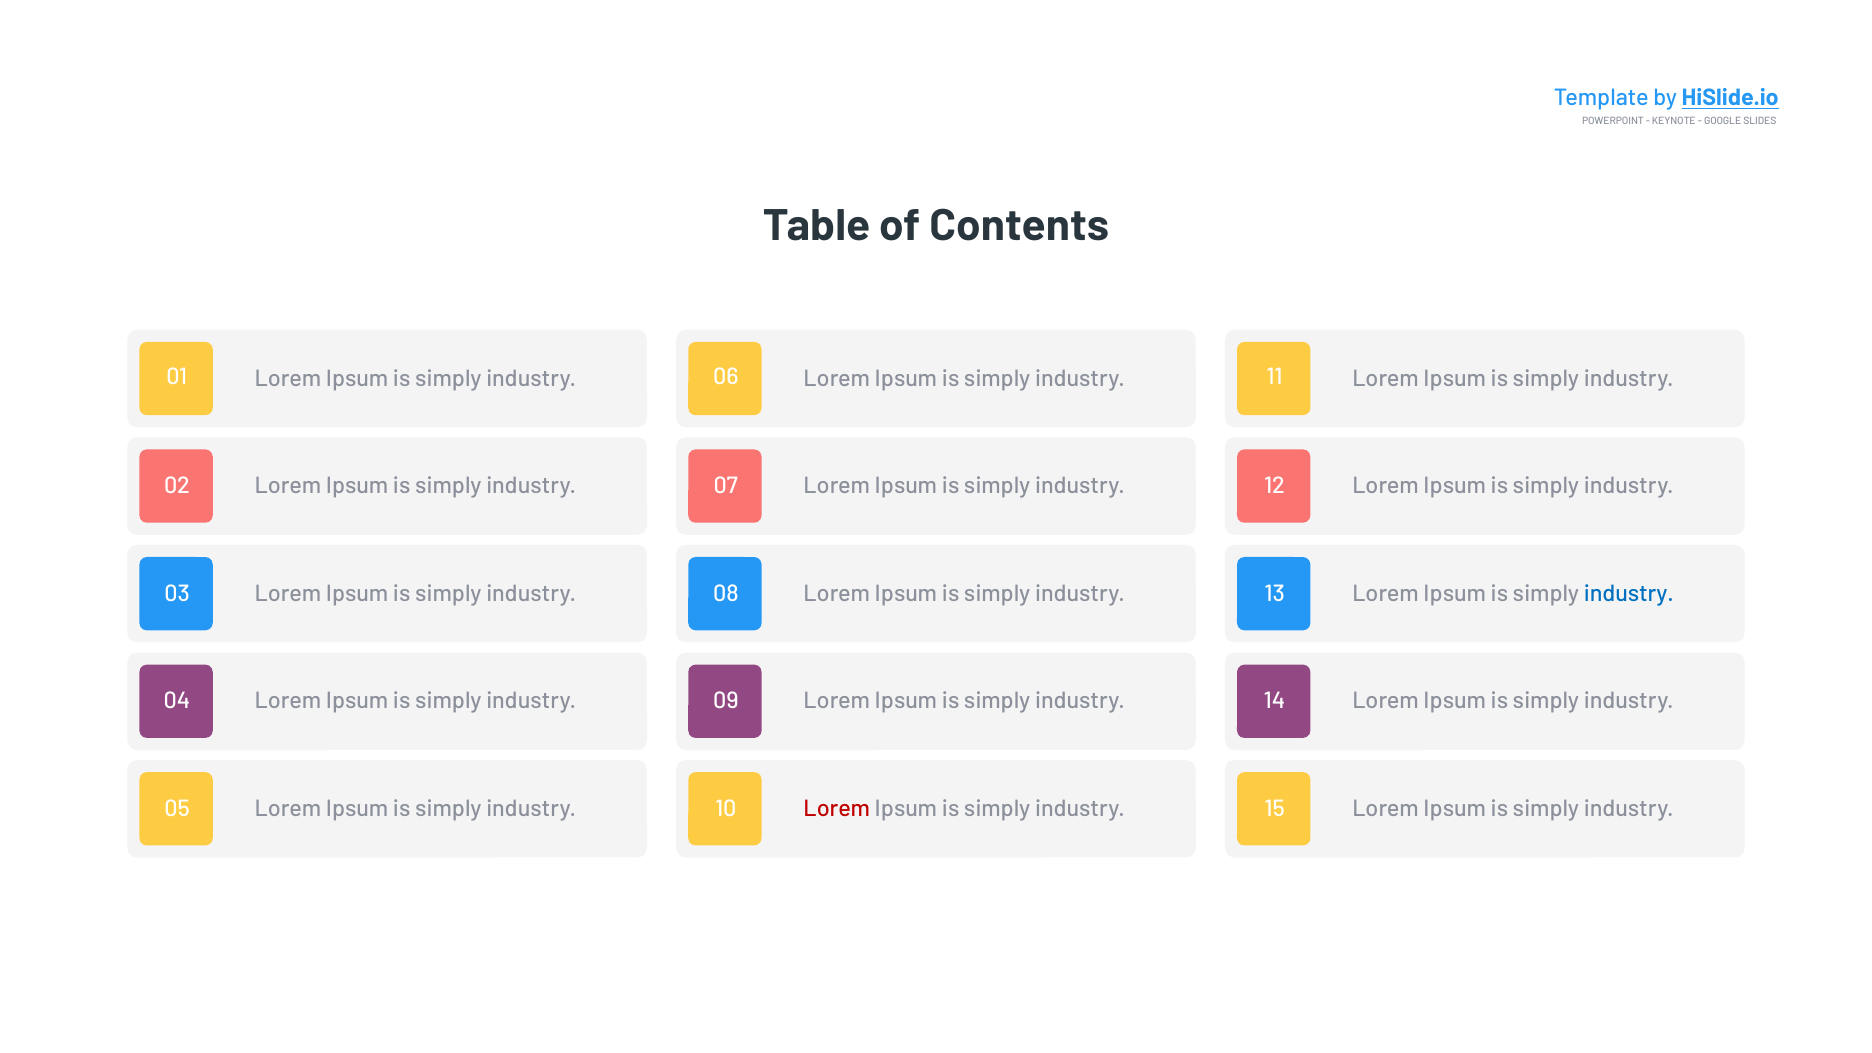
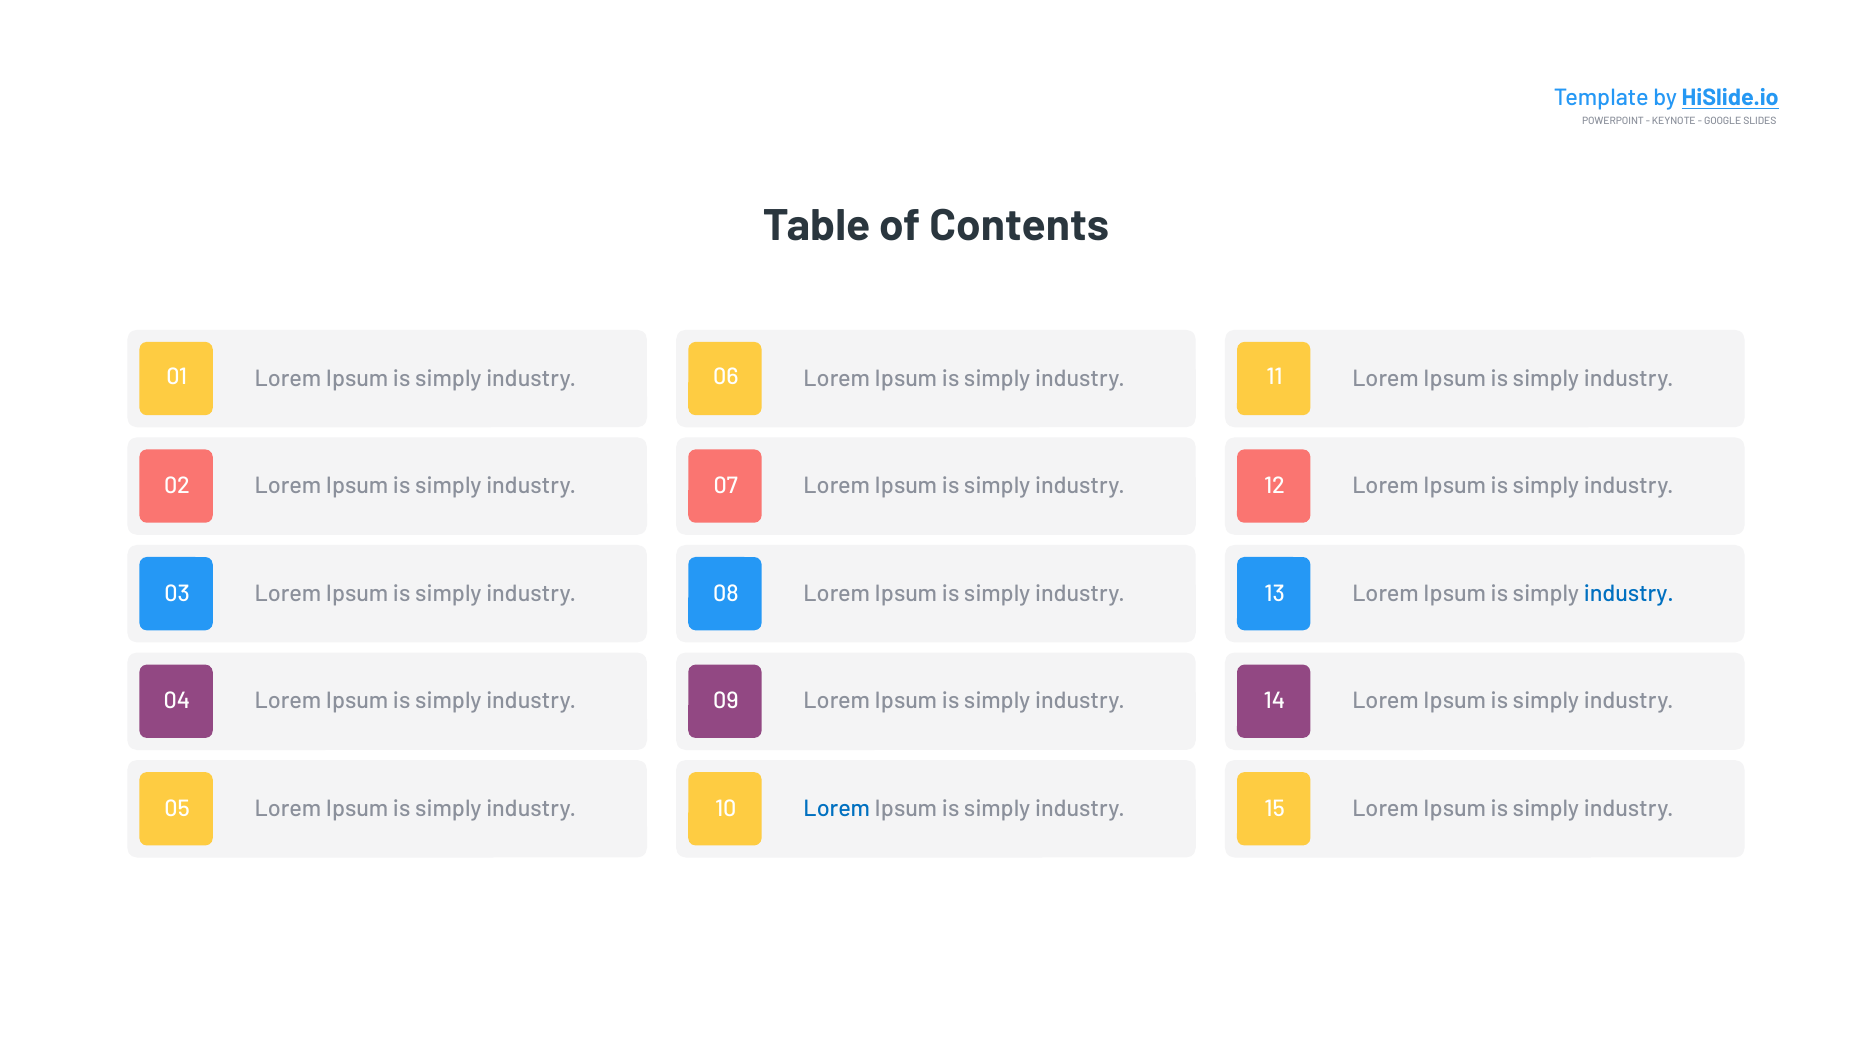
Lorem at (837, 809) colour: red -> blue
